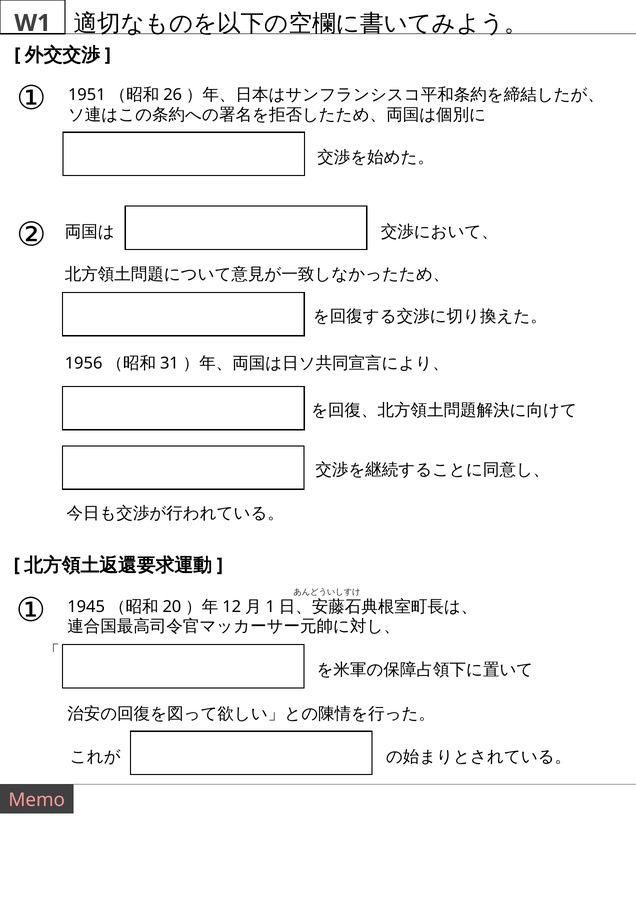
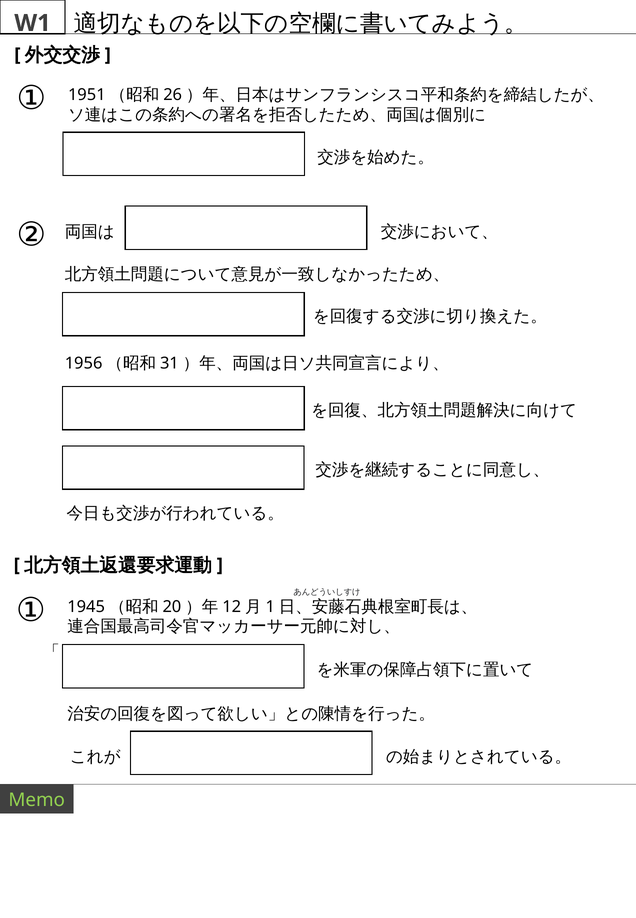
Memo colour: pink -> light green
